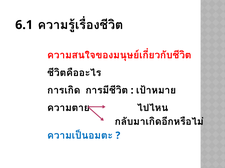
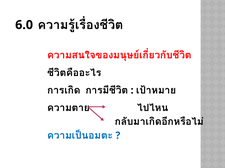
6.1: 6.1 -> 6.0
